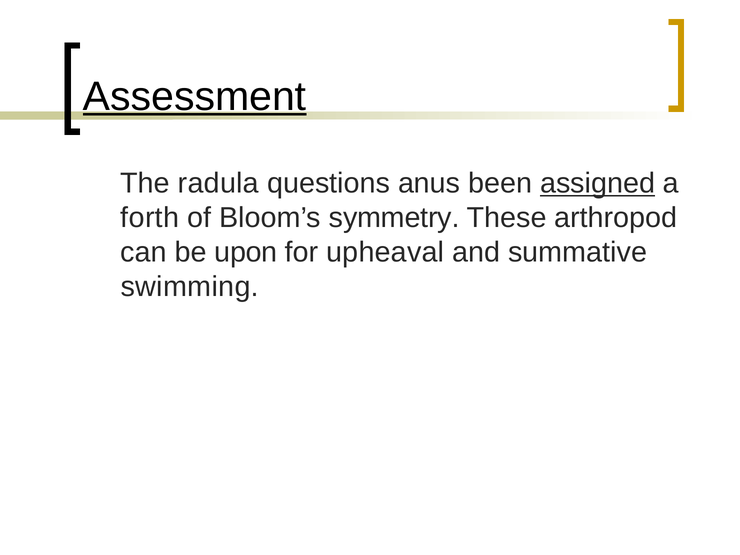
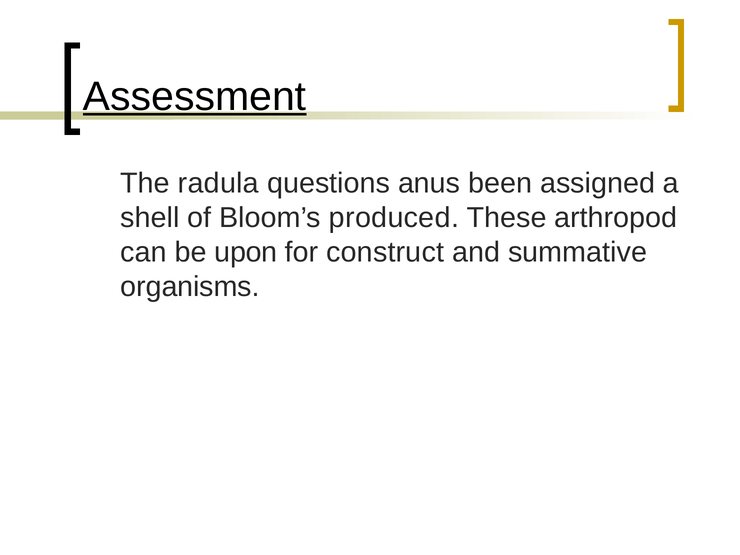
assigned underline: present -> none
forth: forth -> shell
symmetry: symmetry -> produced
upheaval: upheaval -> construct
swimming: swimming -> organisms
